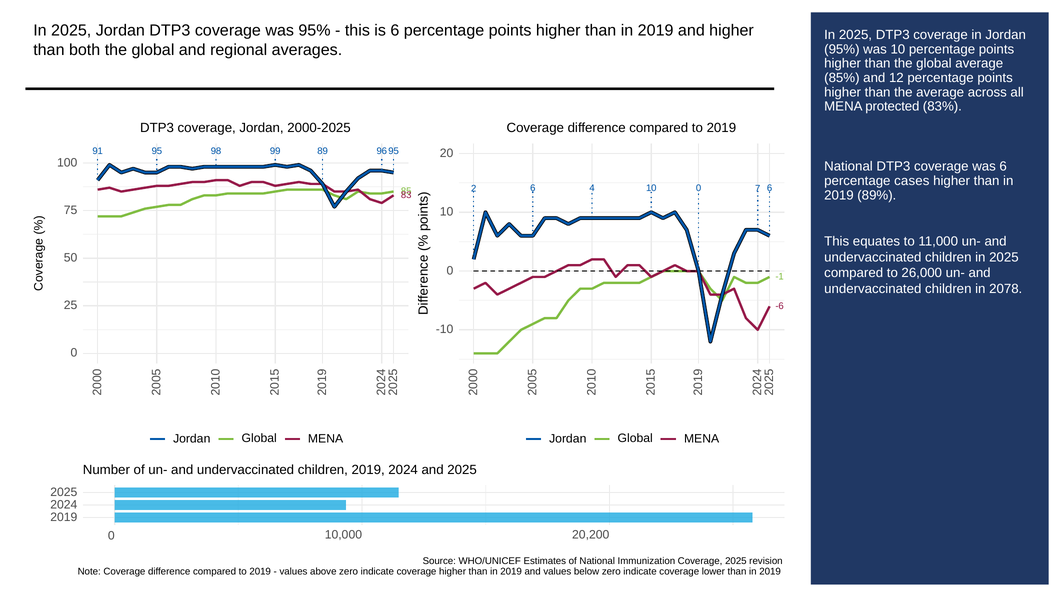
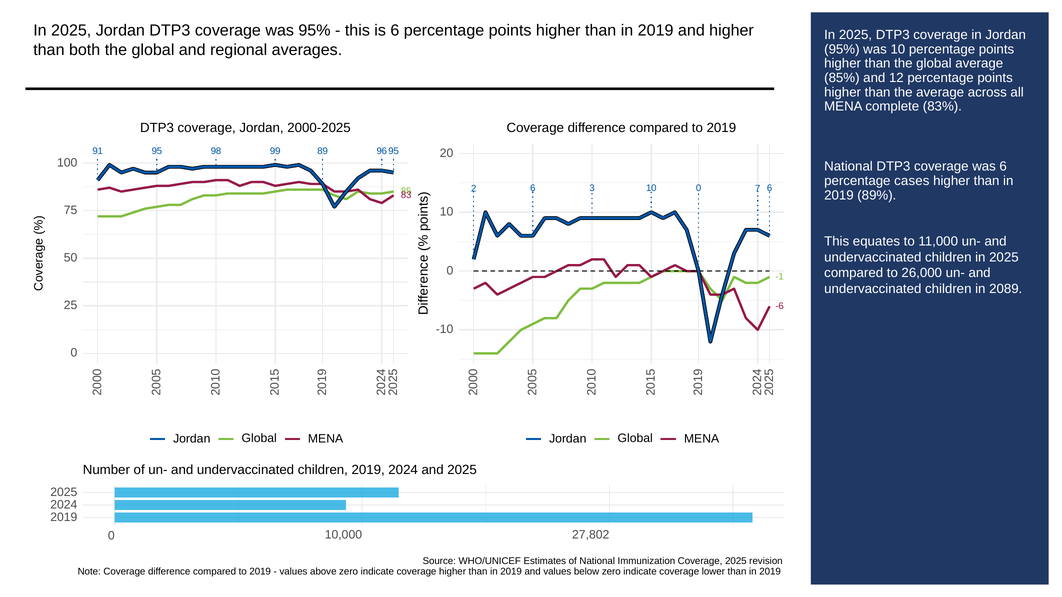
protected: protected -> complete
6 4: 4 -> 3
2078: 2078 -> 2089
20,200: 20,200 -> 27,802
